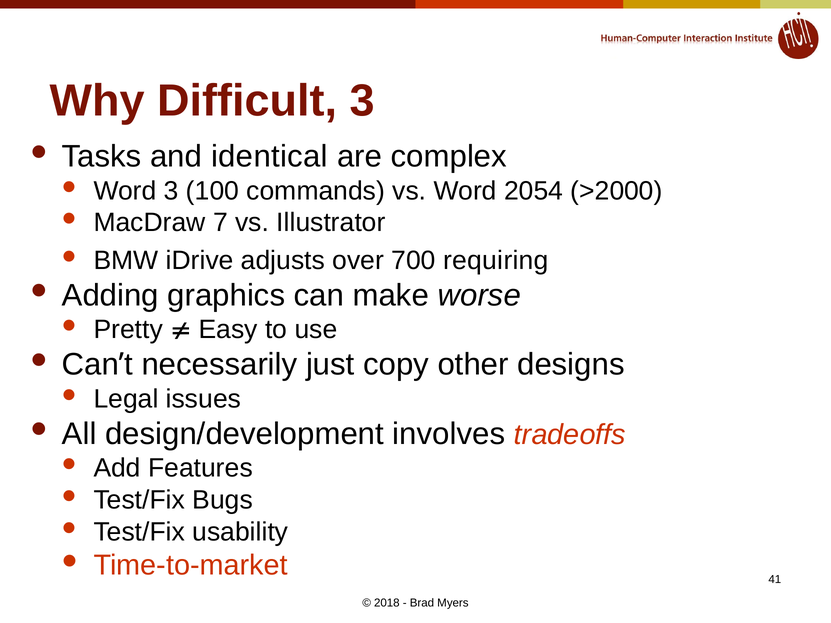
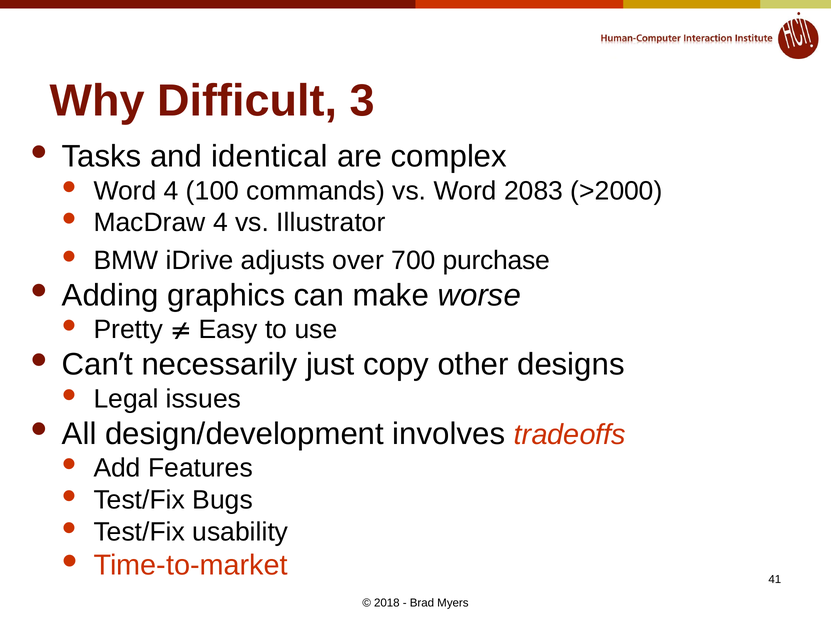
Word 3: 3 -> 4
2054: 2054 -> 2083
MacDraw 7: 7 -> 4
requiring: requiring -> purchase
